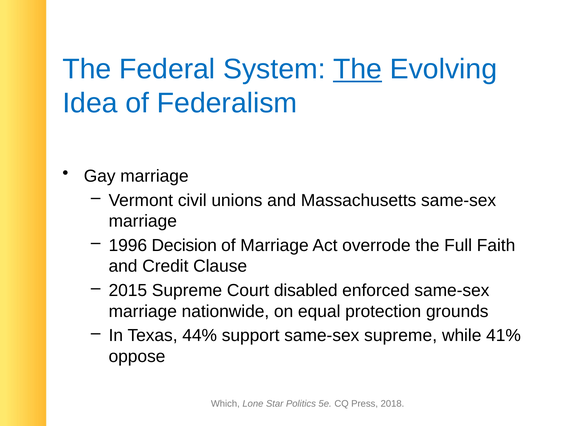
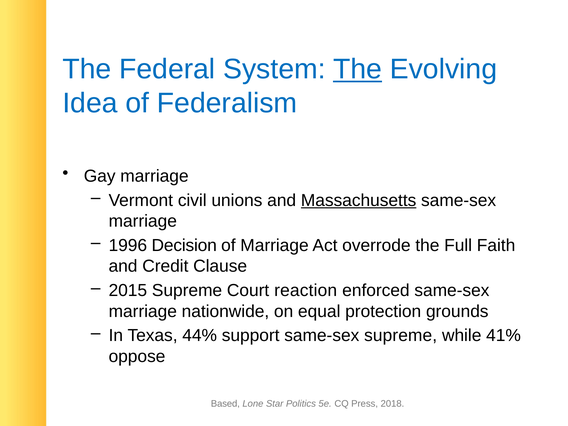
Massachusetts underline: none -> present
disabled: disabled -> reaction
Which: Which -> Based
